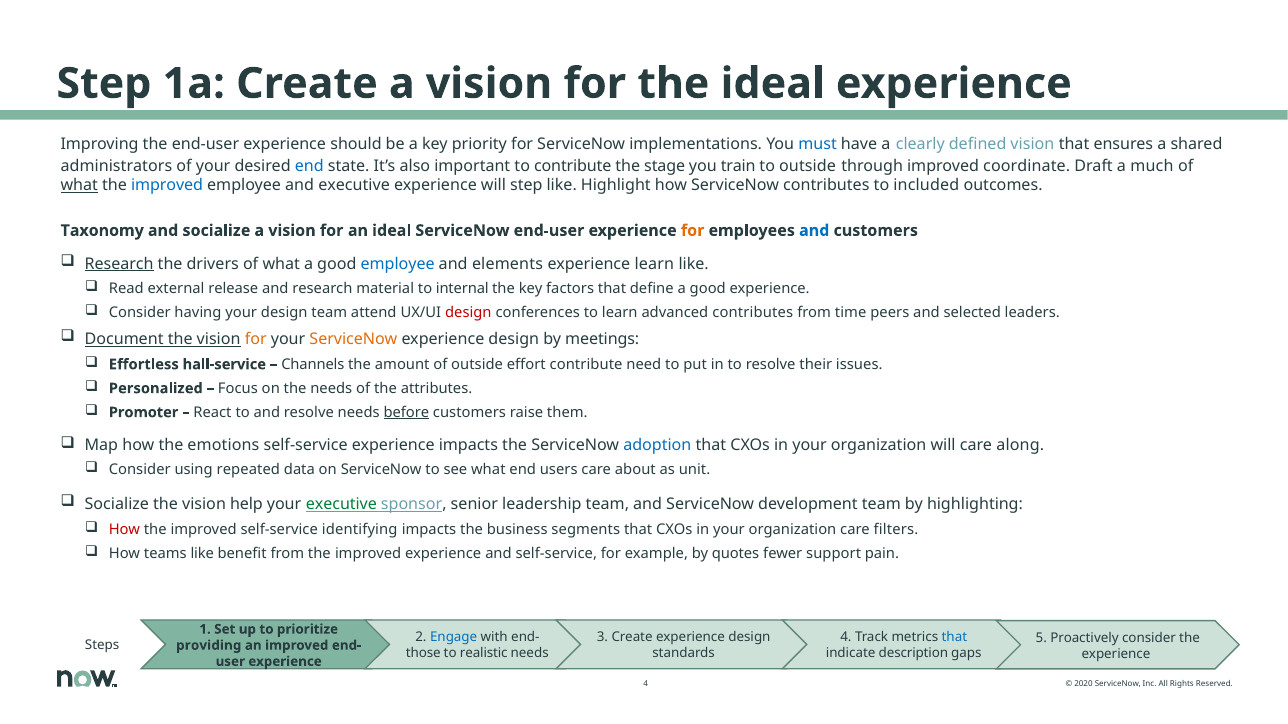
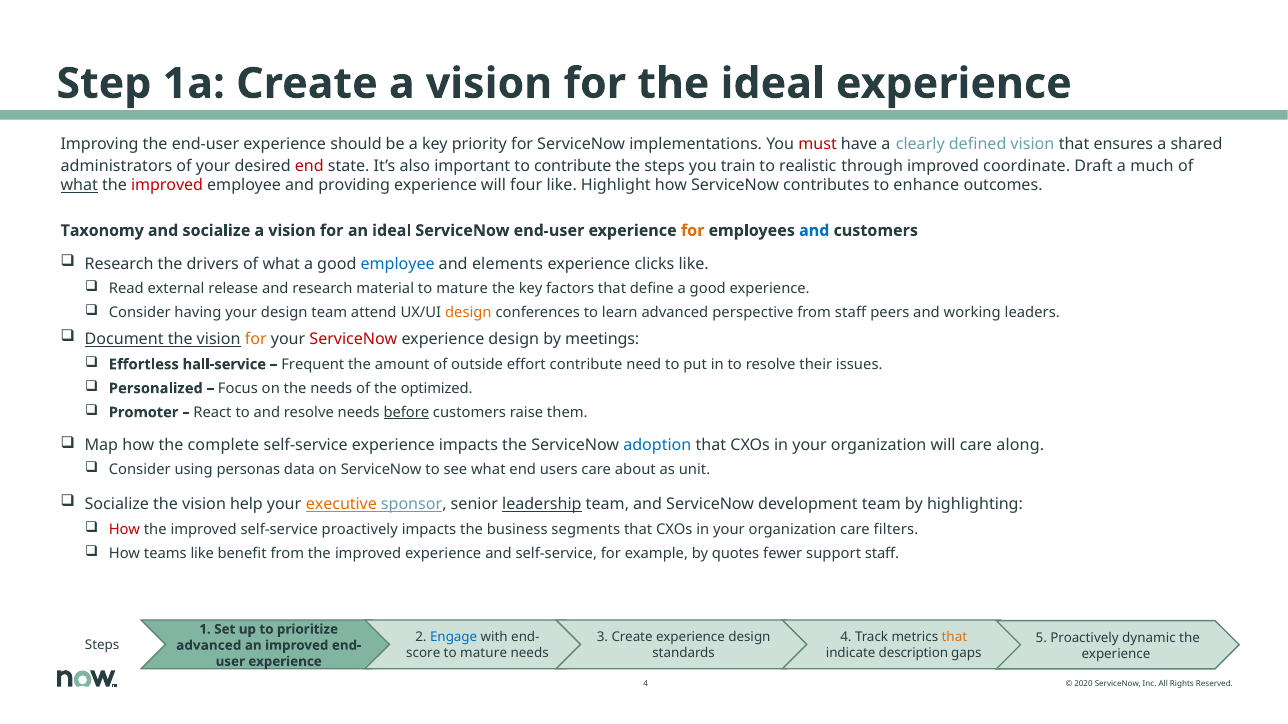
must colour: blue -> red
end at (309, 166) colour: blue -> red
the stage: stage -> steps
to outside: outside -> realistic
improved at (167, 185) colour: blue -> red
and executive: executive -> providing
will step: step -> four
included: included -> enhance
Research at (119, 264) underline: present -> none
experience learn: learn -> clicks
material to internal: internal -> mature
design at (468, 313) colour: red -> orange
advanced contributes: contributes -> perspective
from time: time -> staff
selected: selected -> working
ServiceNow at (353, 339) colour: orange -> red
Channels: Channels -> Frequent
attributes: attributes -> optimized
emotions: emotions -> complete
repeated: repeated -> personas
executive at (341, 505) colour: green -> orange
leadership underline: none -> present
self-service identifying: identifying -> proactively
support pain: pain -> staff
that at (954, 638) colour: blue -> orange
Proactively consider: consider -> dynamic
providing at (209, 646): providing -> advanced
those: those -> score
realistic at (484, 654): realistic -> mature
